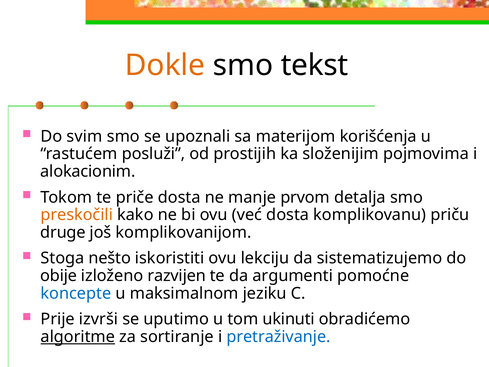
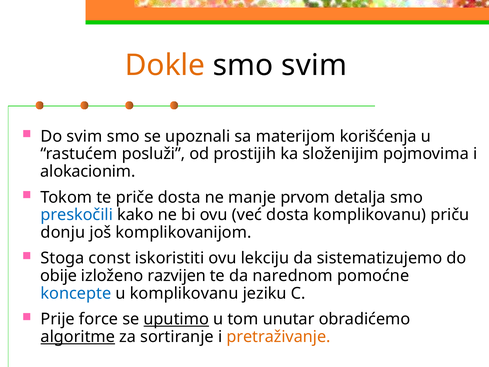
smo tekst: tekst -> svim
preskočili colour: orange -> blue
druge: druge -> donju
nešto: nešto -> const
argumenti: argumenti -> narednom
u maksimalnom: maksimalnom -> komplikovanu
izvrši: izvrši -> force
uputimo underline: none -> present
ukinuti: ukinuti -> unutar
pretraživanje colour: blue -> orange
